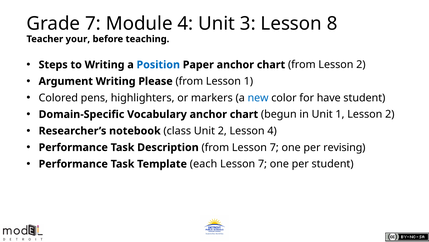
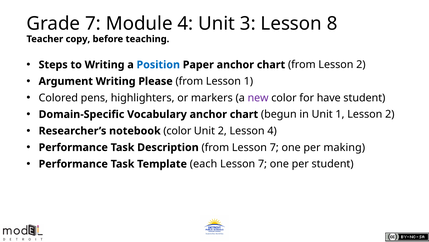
your: your -> copy
new colour: blue -> purple
notebook class: class -> color
revising: revising -> making
